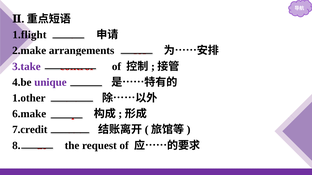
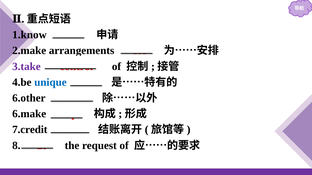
1.flight: 1.flight -> 1.know
unique colour: purple -> blue
1.other: 1.other -> 6.other
